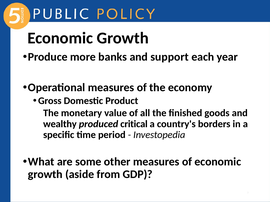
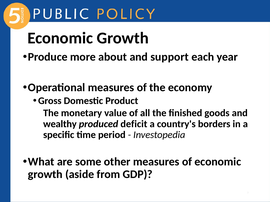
banks: banks -> about
critical: critical -> deficit
